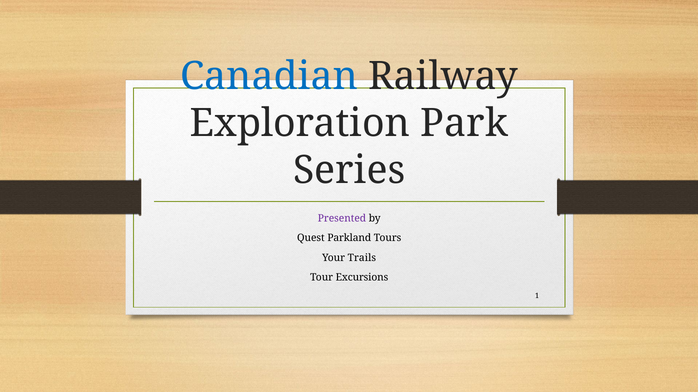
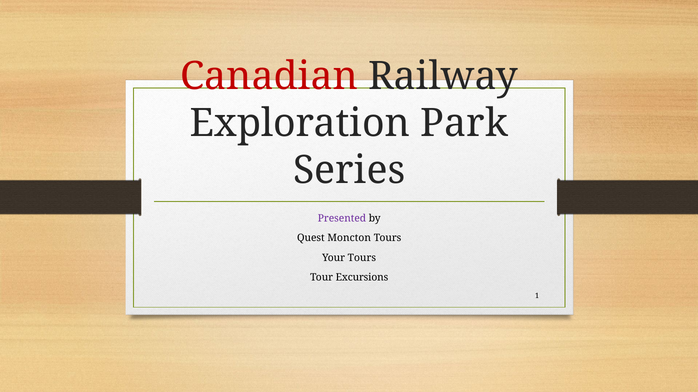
Canadian colour: blue -> red
Parkland: Parkland -> Moncton
Your Trails: Trails -> Tours
